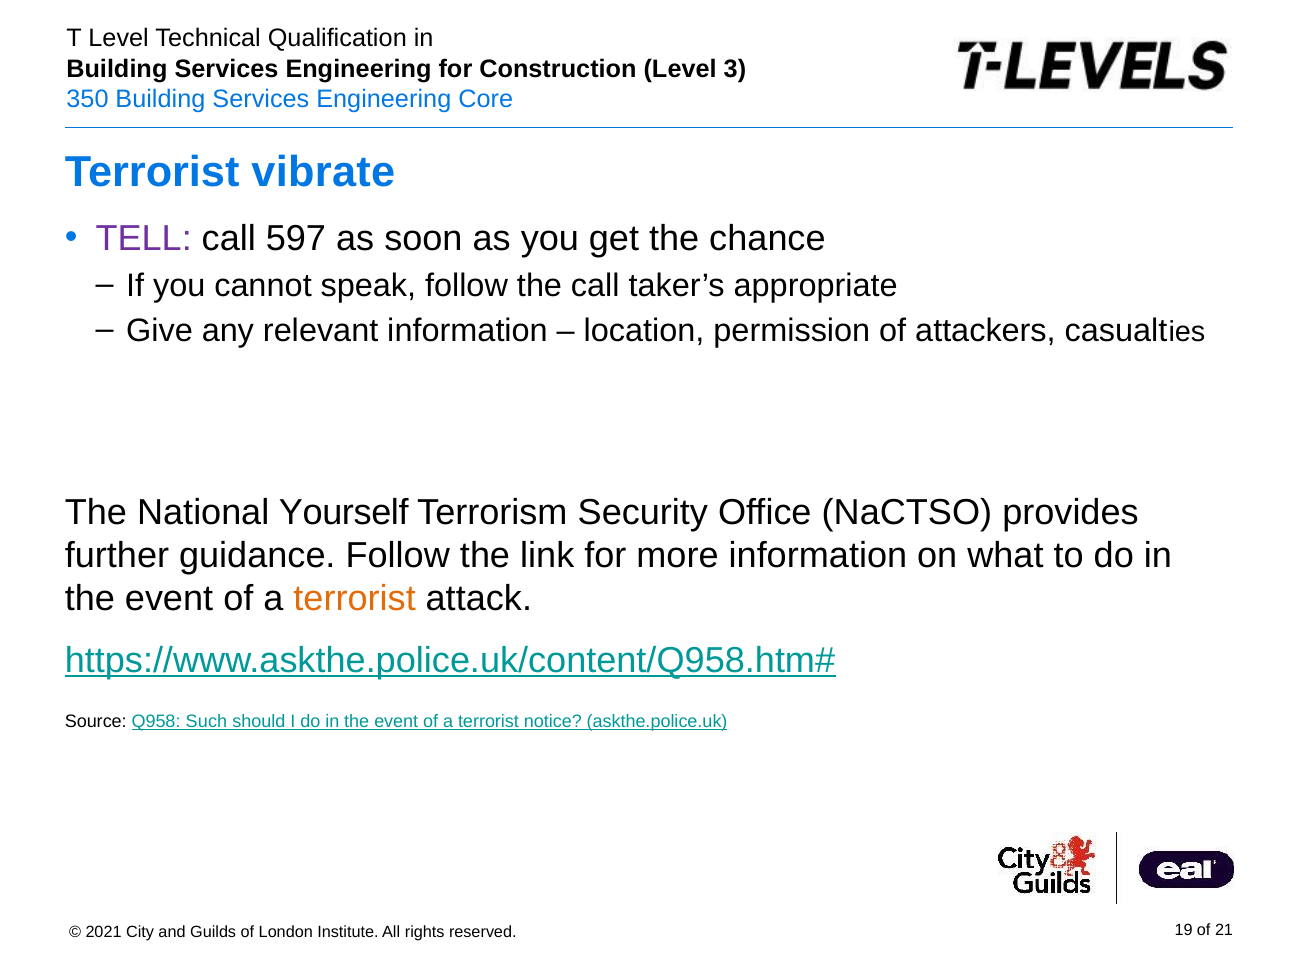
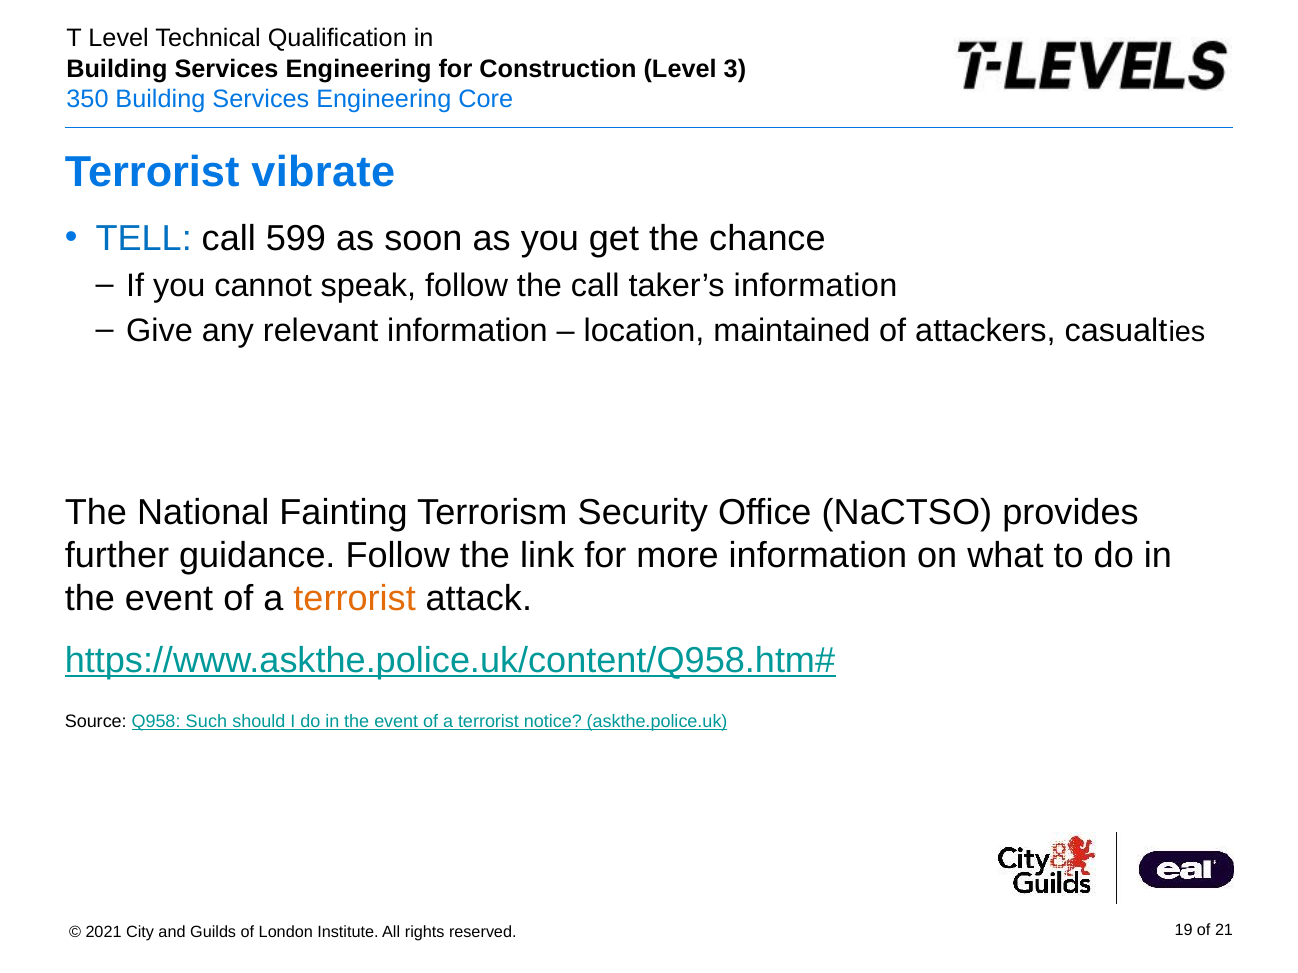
TELL colour: purple -> blue
597: 597 -> 599
taker’s appropriate: appropriate -> information
permission: permission -> maintained
Yourself: Yourself -> Fainting
